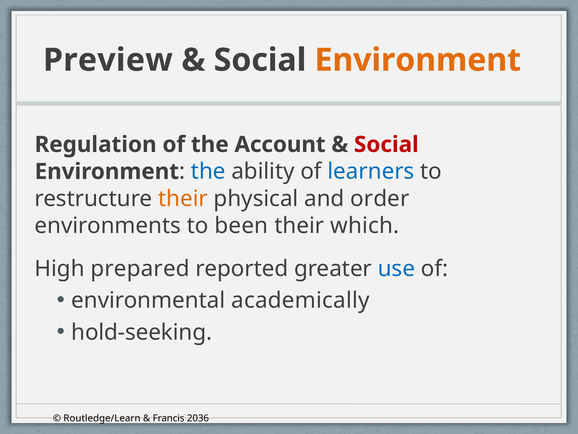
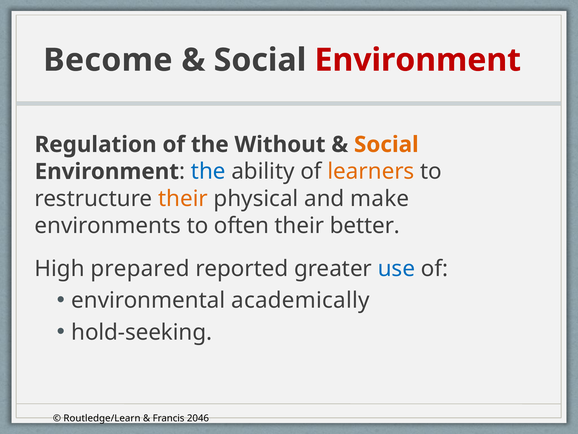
Preview: Preview -> Become
Environment at (418, 60) colour: orange -> red
Account: Account -> Without
Social at (386, 144) colour: red -> orange
learners colour: blue -> orange
order: order -> make
been: been -> often
which: which -> better
2036: 2036 -> 2046
